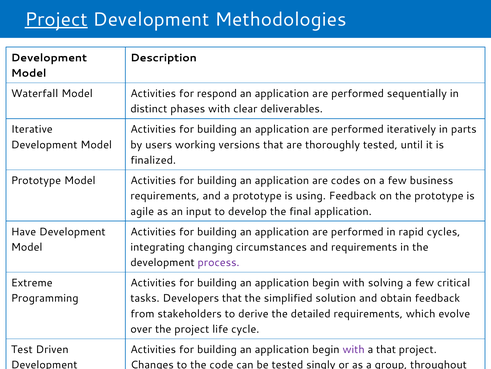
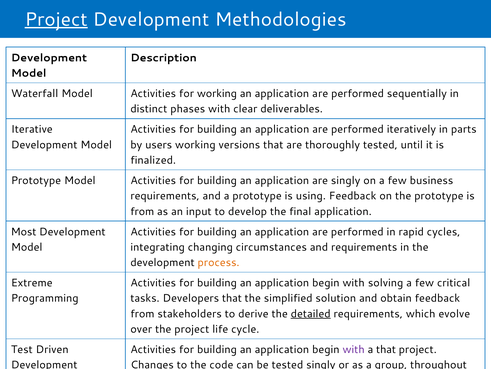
for respond: respond -> working
are codes: codes -> singly
agile at (142, 211): agile -> from
Have: Have -> Most
process colour: purple -> orange
detailed underline: none -> present
